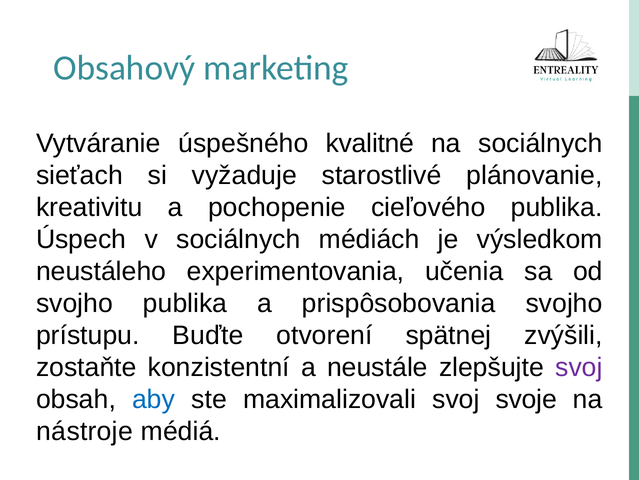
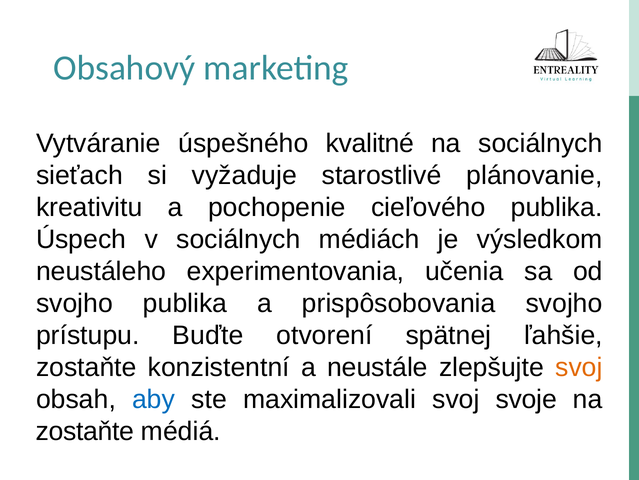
zvýšili: zvýšili -> ľahšie
svoj at (579, 367) colour: purple -> orange
nástroje at (85, 431): nástroje -> zostaňte
